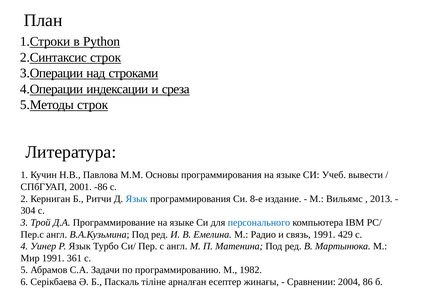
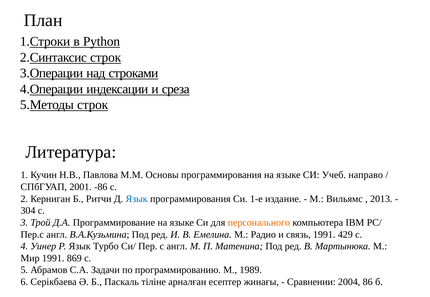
вывести: вывести -> направо
8-е: 8-е -> 1-е
персонального colour: blue -> orange
361: 361 -> 869
1982: 1982 -> 1989
